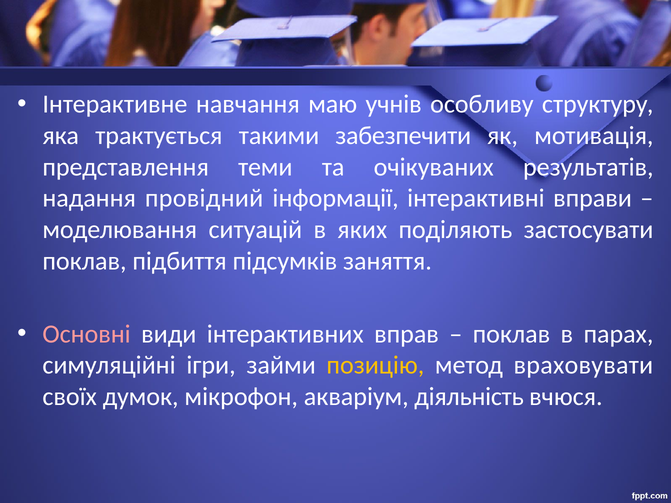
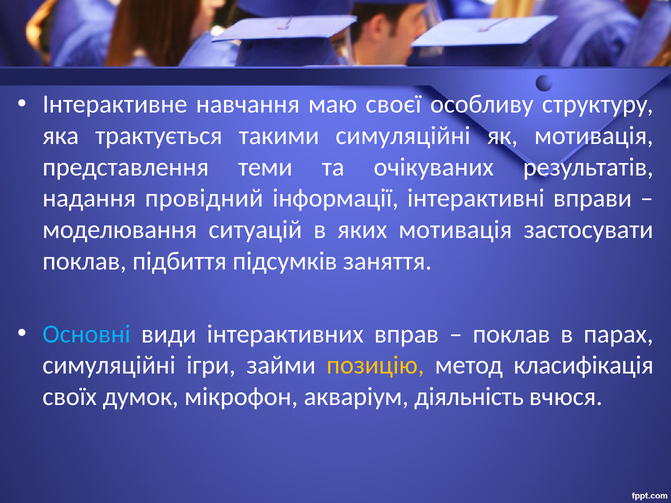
учнів: учнів -> своєї
такими забезпечити: забезпечити -> симуляційні
яких поділяють: поділяють -> мотивація
Основні colour: pink -> light blue
враховувати: враховувати -> класифікація
